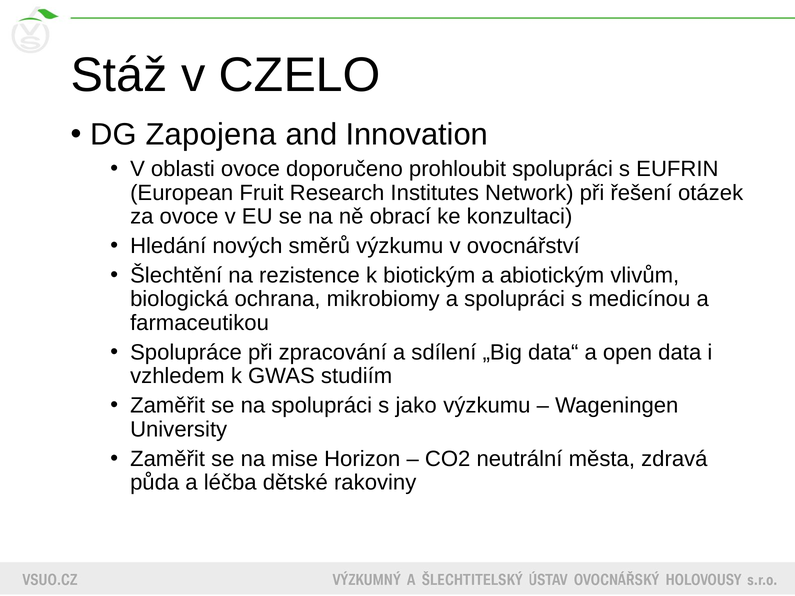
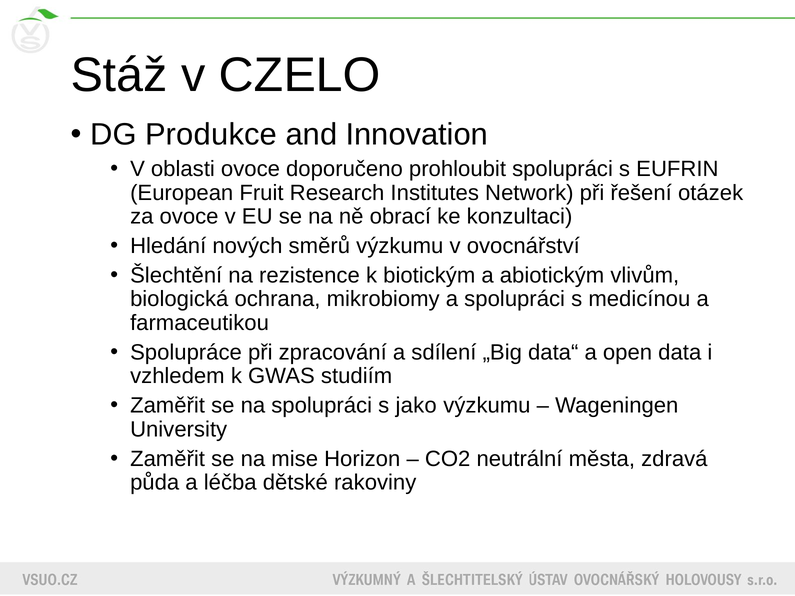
Zapojena: Zapojena -> Produkce
